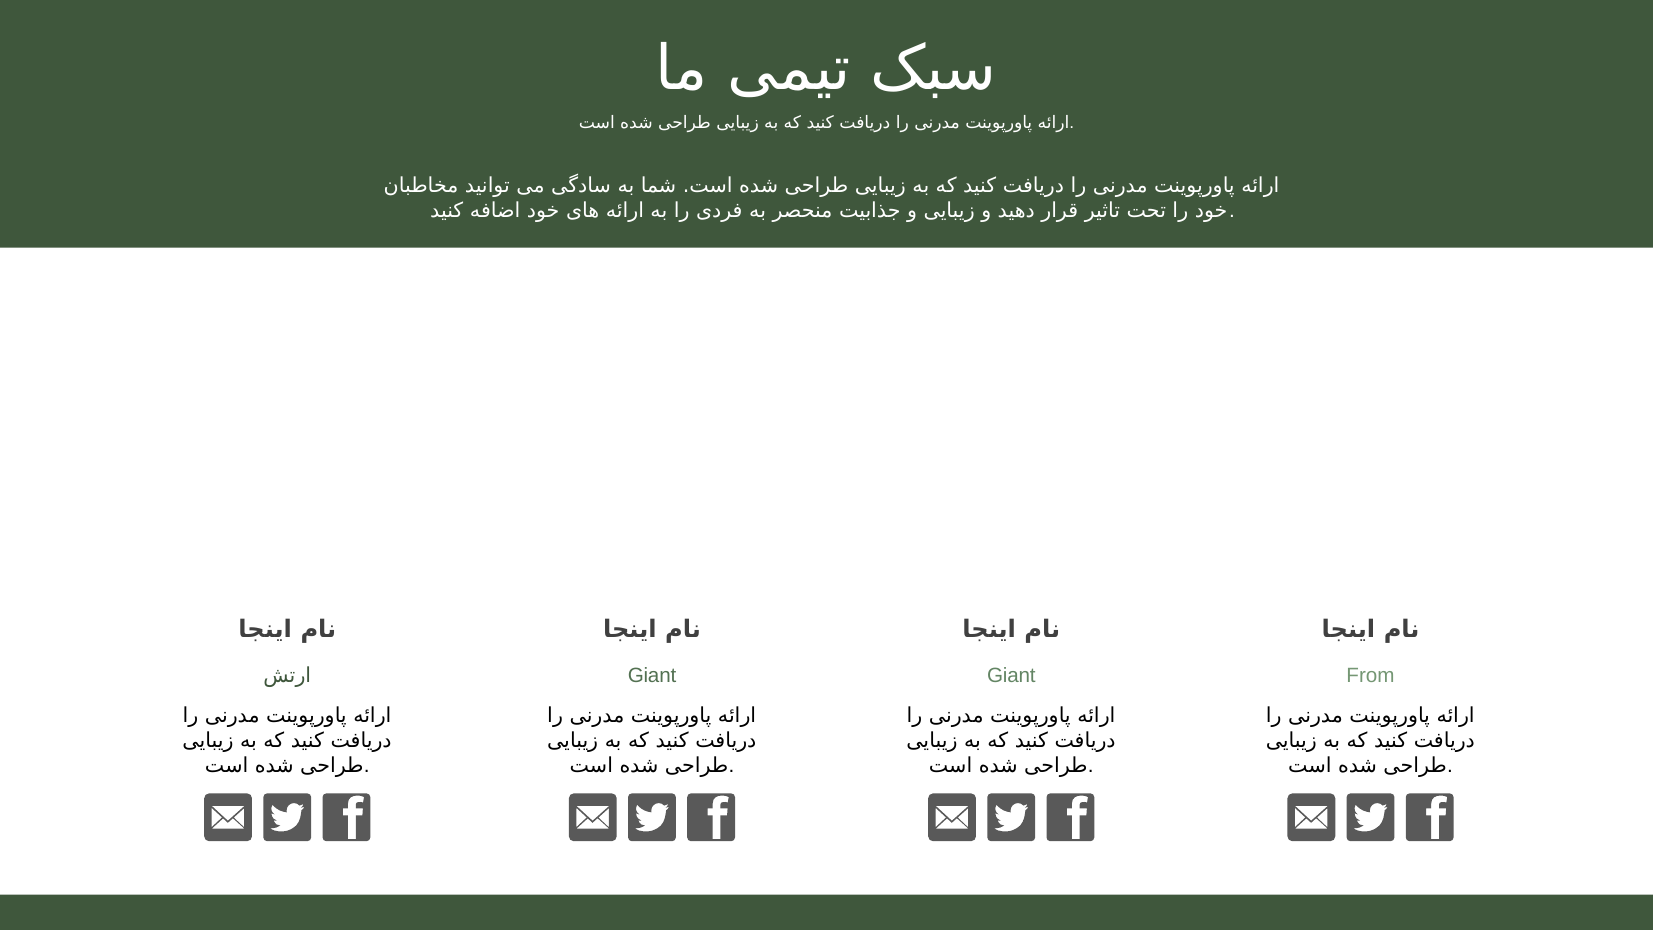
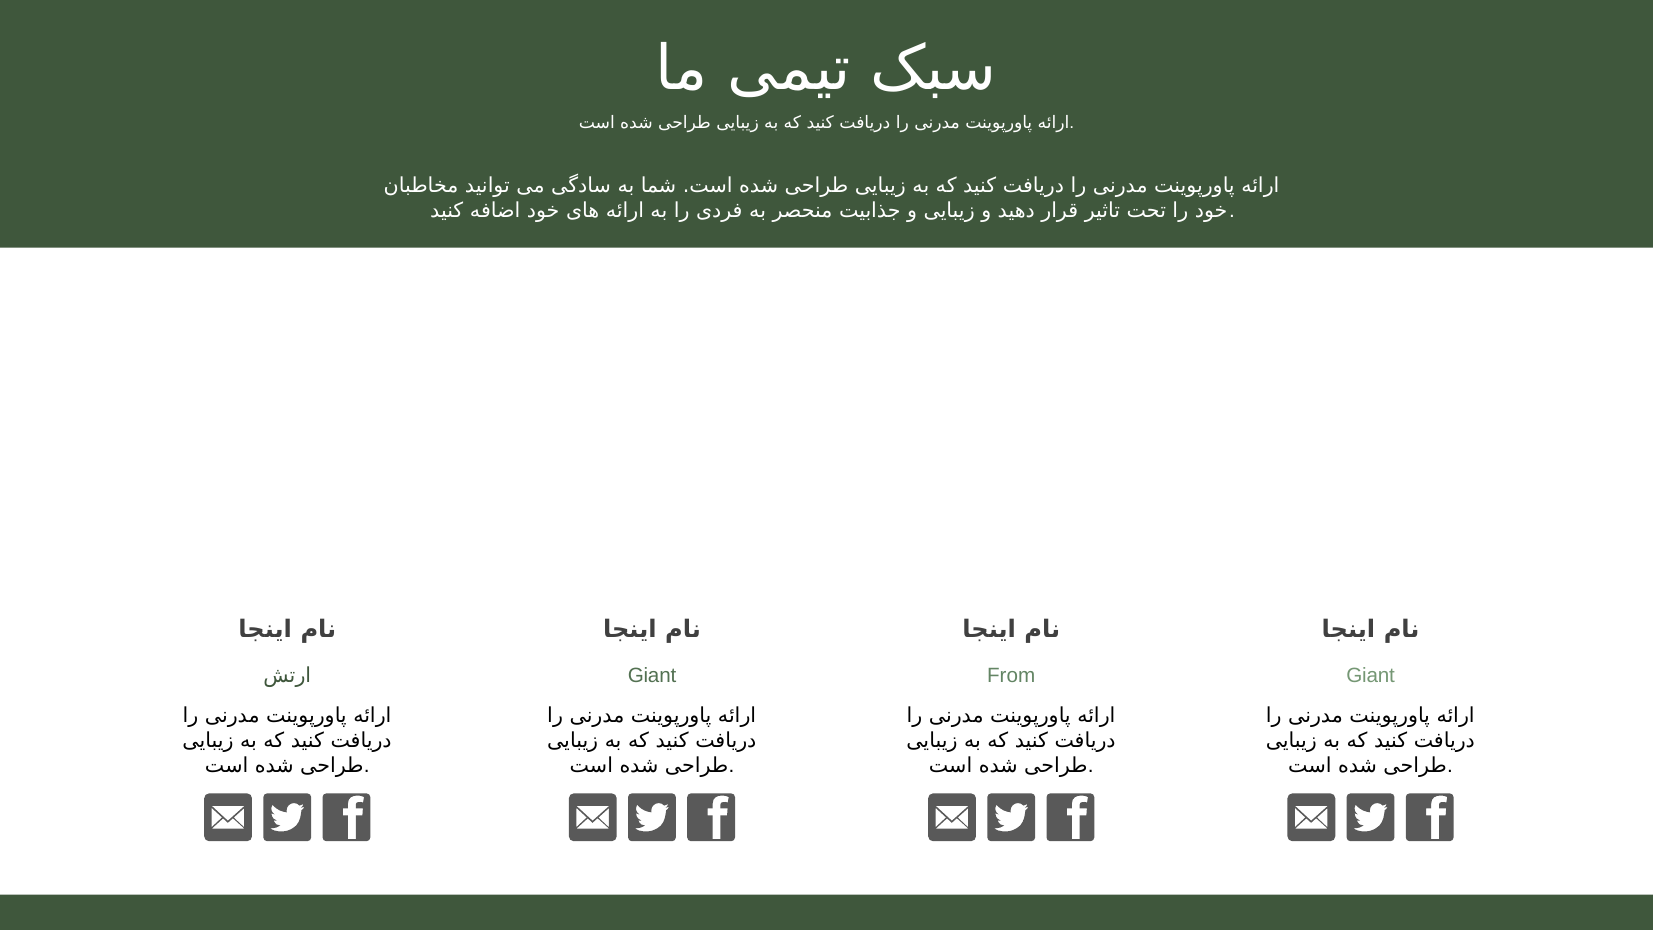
Giant at (1011, 675): Giant -> From
From at (1370, 675): From -> Giant
